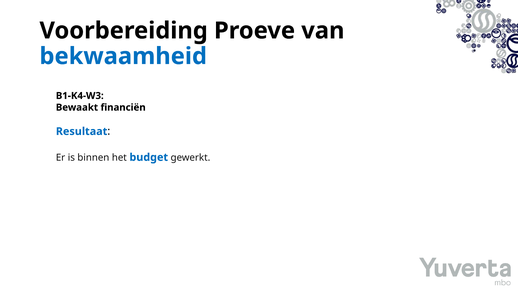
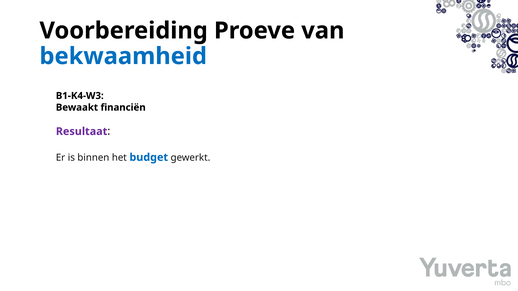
Resultaat colour: blue -> purple
